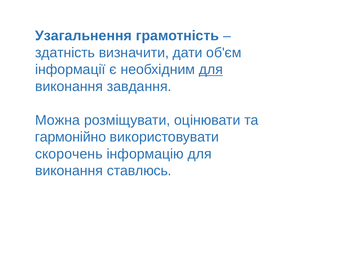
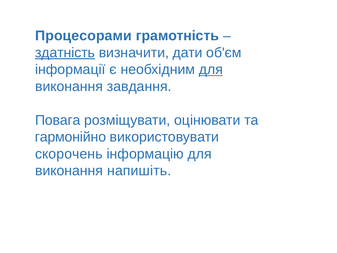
Узагальнення: Узагальнення -> Процесорами
здатність underline: none -> present
Можна: Можна -> Повага
ставлюсь: ставлюсь -> напишіть
